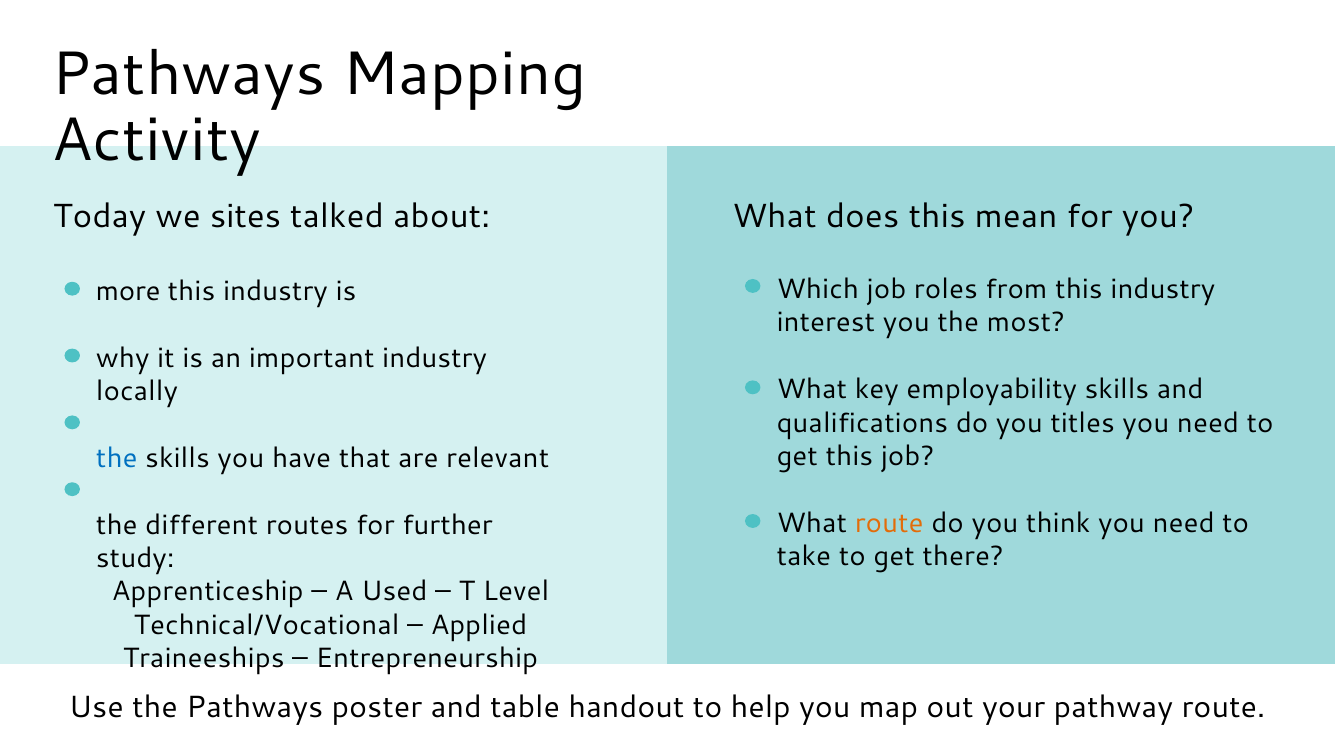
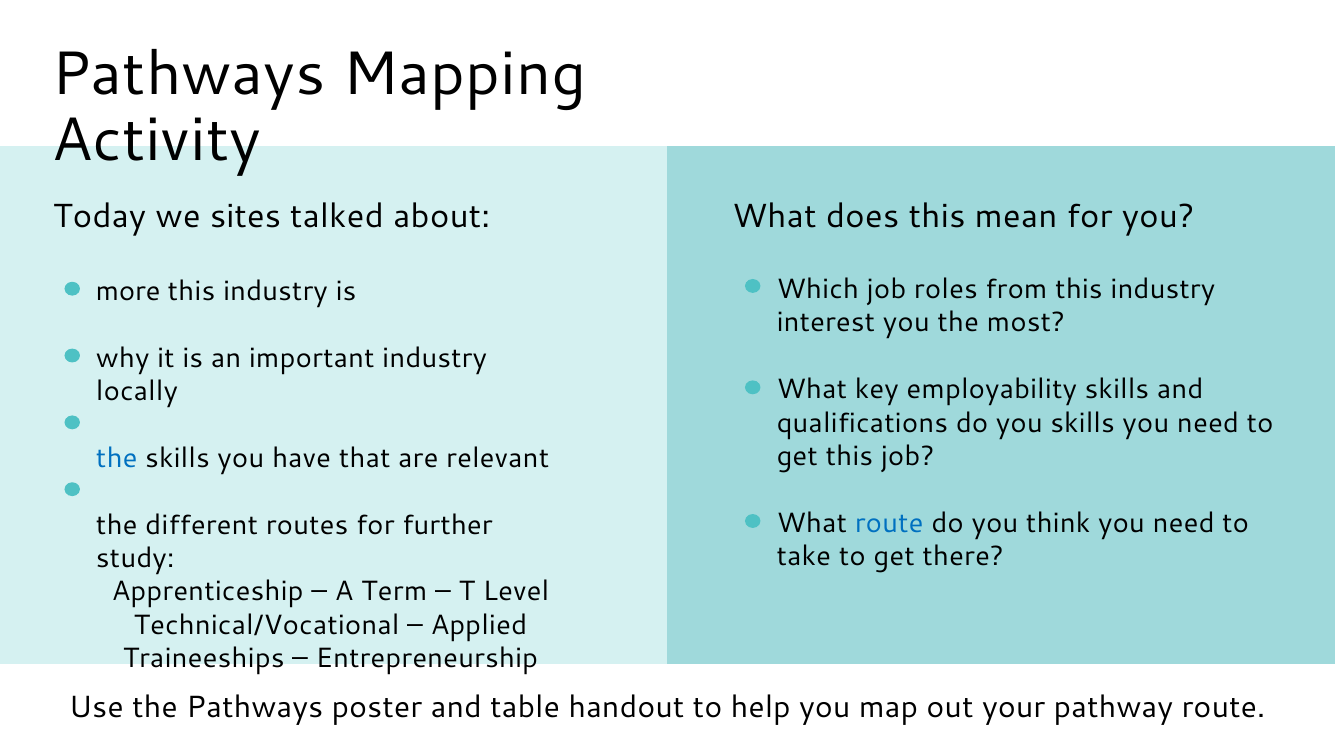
you titles: titles -> skills
route at (889, 523) colour: orange -> blue
Used: Used -> Term
